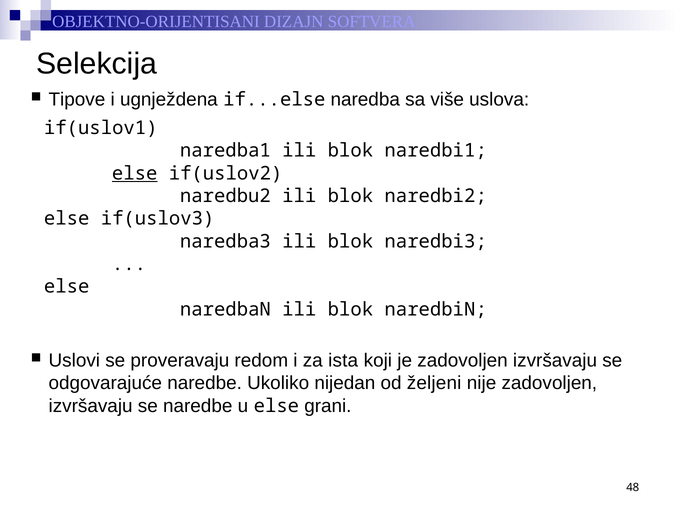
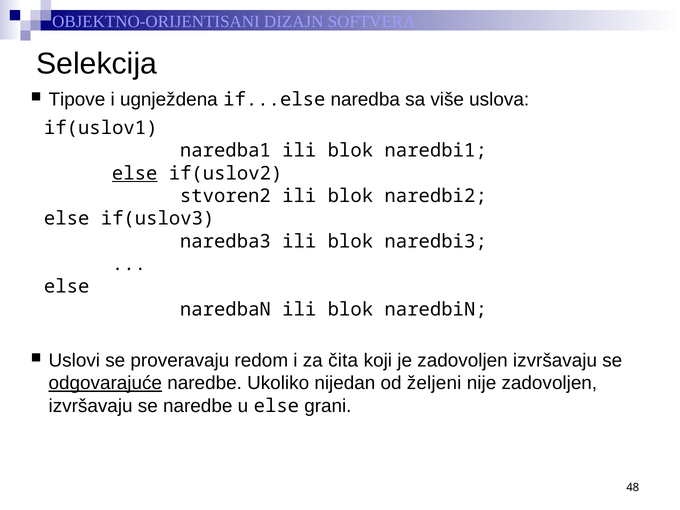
naredbu2: naredbu2 -> stvoren2
ista: ista -> čita
odgovarajuće underline: none -> present
